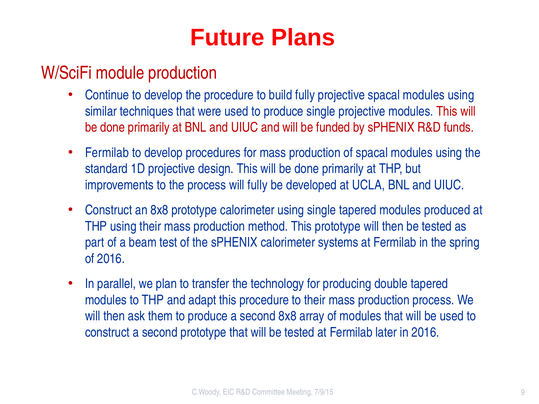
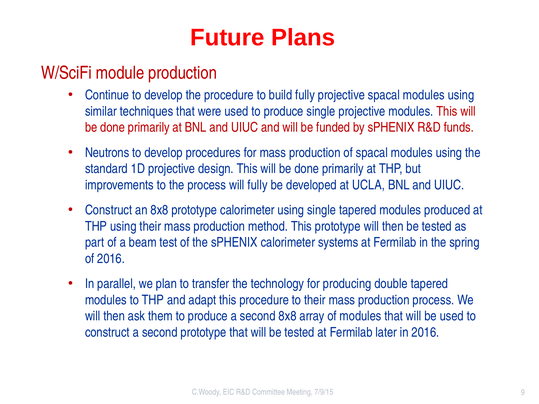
Fermilab at (107, 153): Fermilab -> Neutrons
